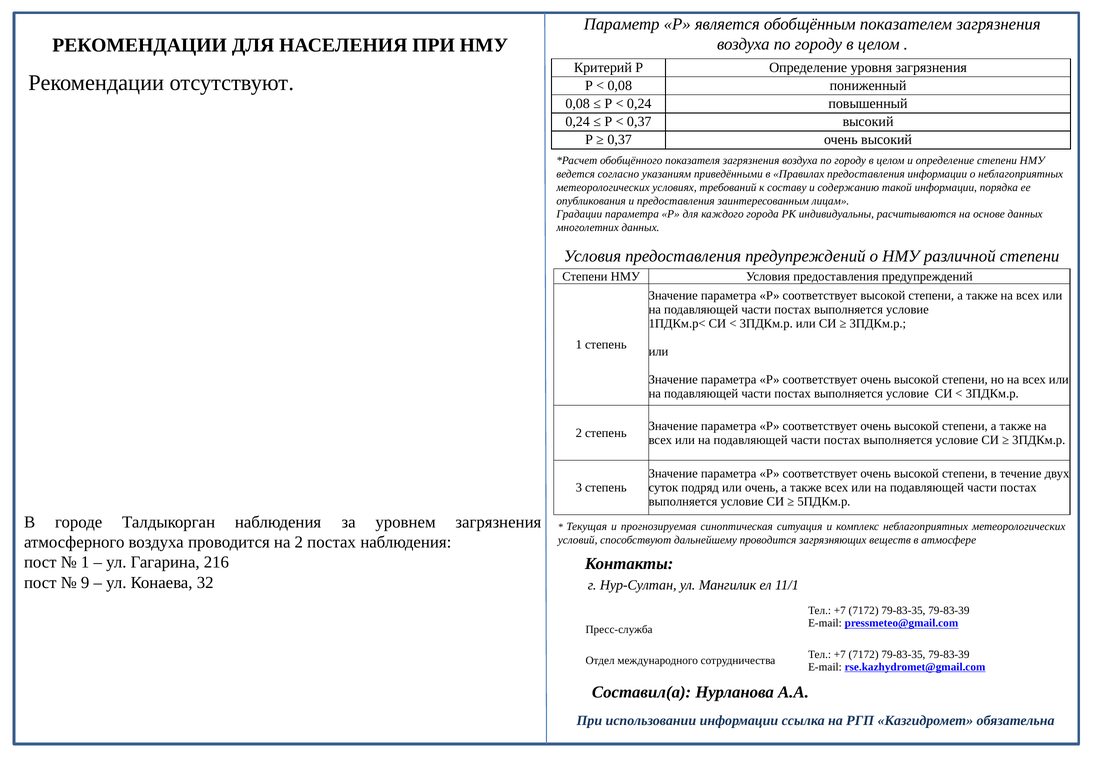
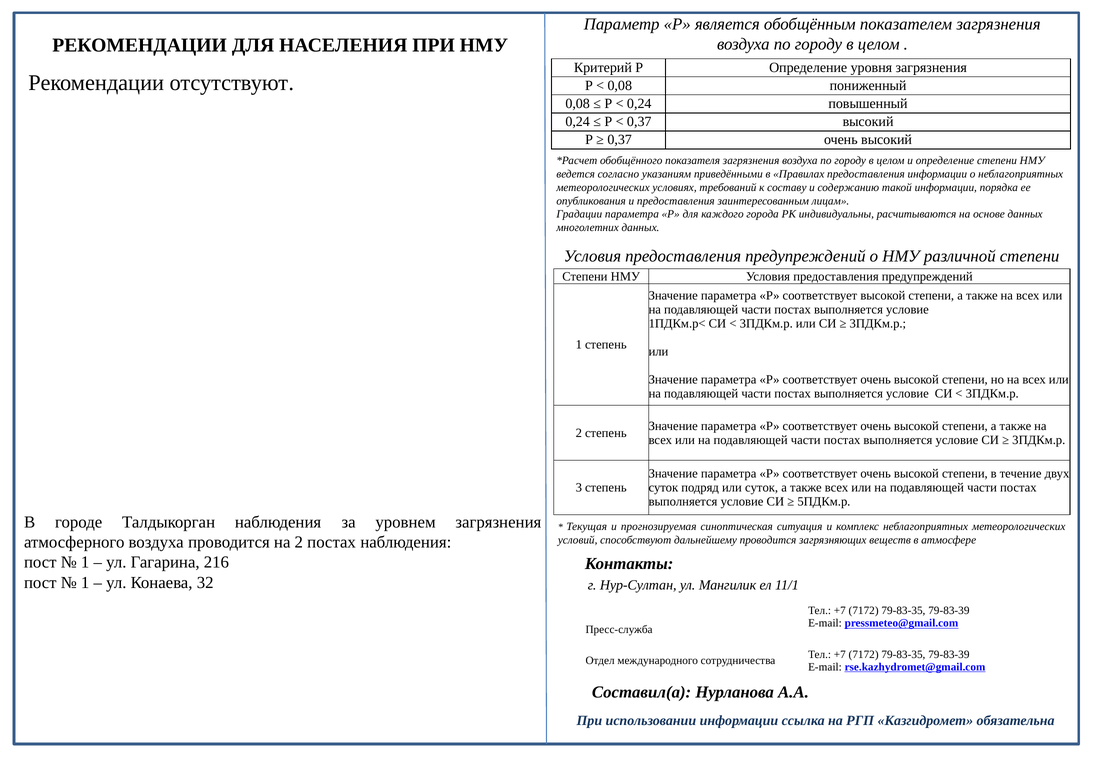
или очень: очень -> суток
9 at (85, 582): 9 -> 1
